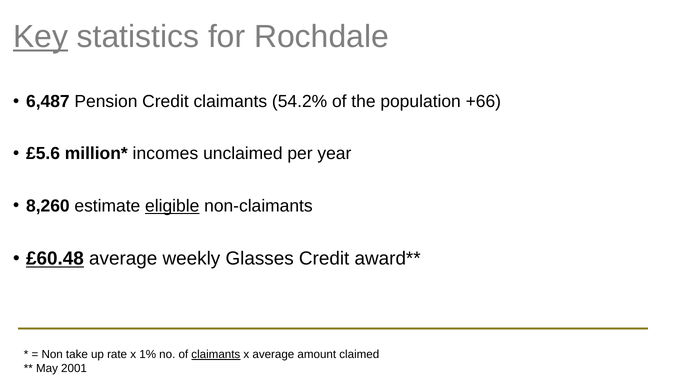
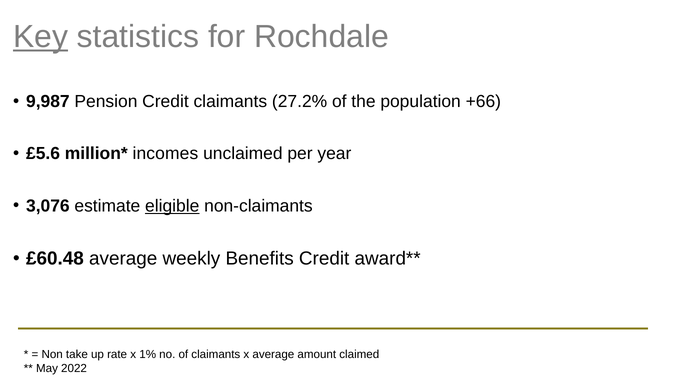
6,487: 6,487 -> 9,987
54.2%: 54.2% -> 27.2%
8,260: 8,260 -> 3,076
£60.48 underline: present -> none
Glasses: Glasses -> Benefits
claimants at (216, 355) underline: present -> none
2001: 2001 -> 2022
